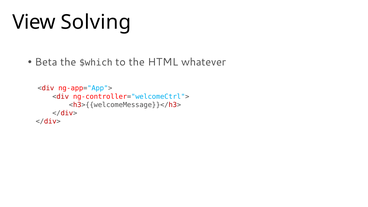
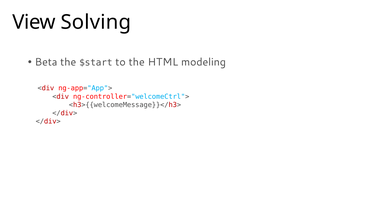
$which: $which -> $start
whatever: whatever -> modeling
